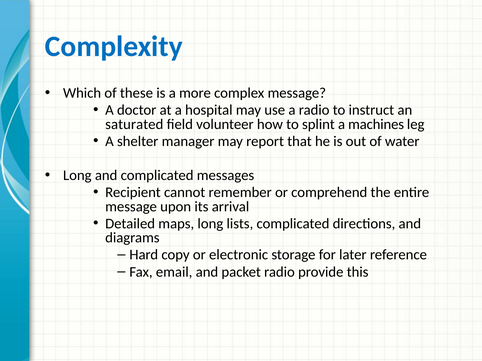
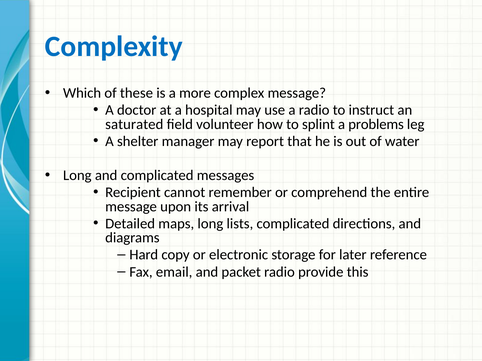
machines: machines -> problems
